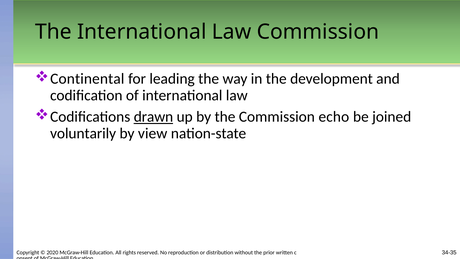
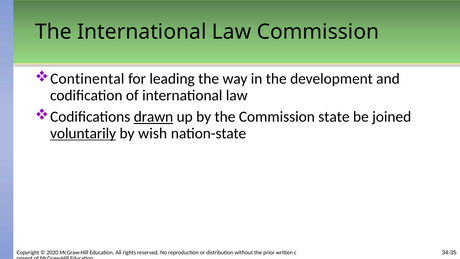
echo: echo -> state
voluntarily underline: none -> present
view: view -> wish
